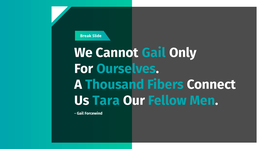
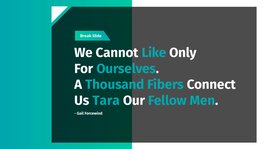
Cannot Gail: Gail -> Like
